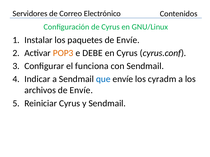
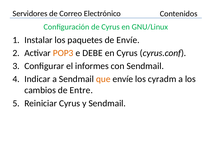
funciona: funciona -> informes
que colour: blue -> orange
archivos: archivos -> cambios
Envíe at (81, 91): Envíe -> Entre
